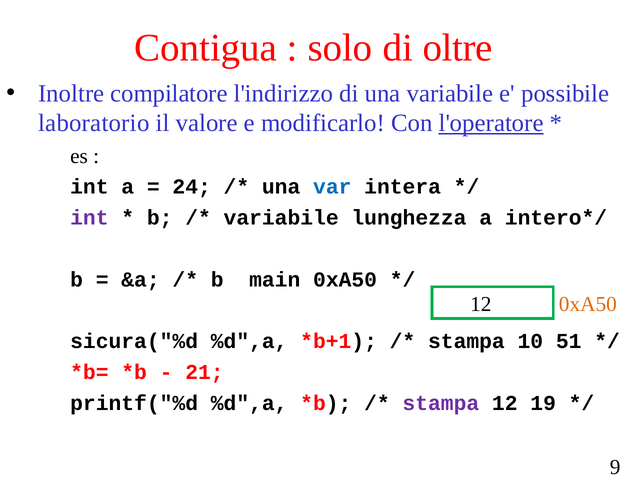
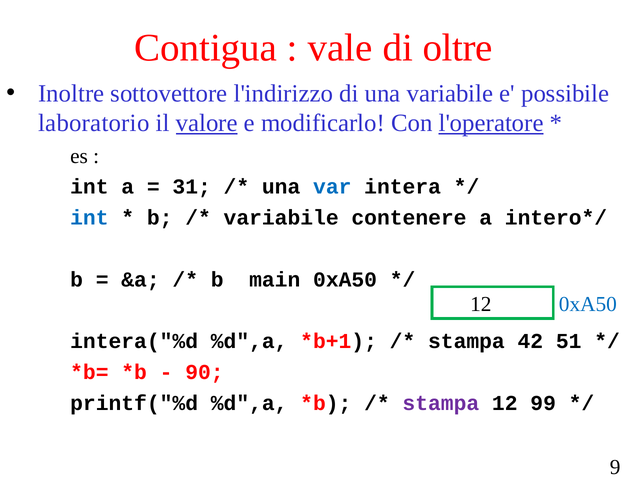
solo: solo -> vale
compilatore: compilatore -> sottovettore
valore underline: none -> present
24: 24 -> 31
int at (89, 218) colour: purple -> blue
lunghezza: lunghezza -> contenere
0xA50 at (588, 304) colour: orange -> blue
sicura("%d: sicura("%d -> intera("%d
10: 10 -> 42
21: 21 -> 90
19: 19 -> 99
